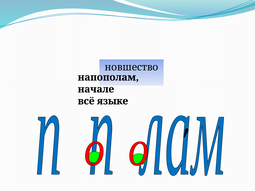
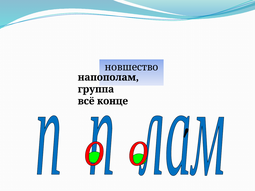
начале: начале -> группа
языке: языке -> конце
